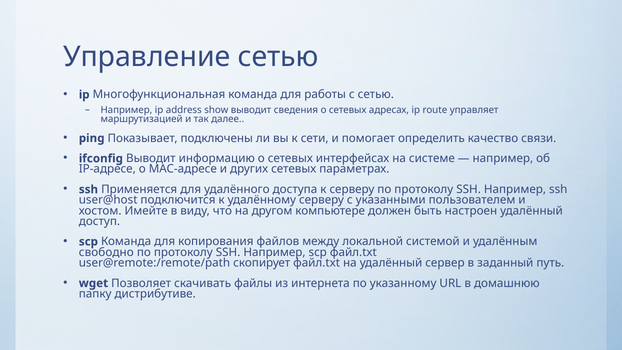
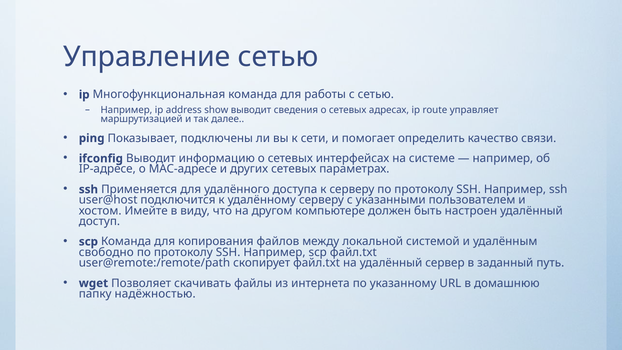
дистрибутиве: дистрибутиве -> надёжностью
